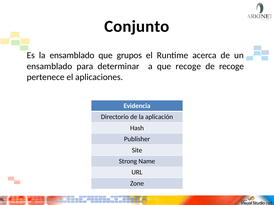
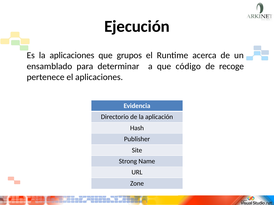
Conjunto: Conjunto -> Ejecución
la ensamblado: ensamblado -> aplicaciones
que recoge: recoge -> código
